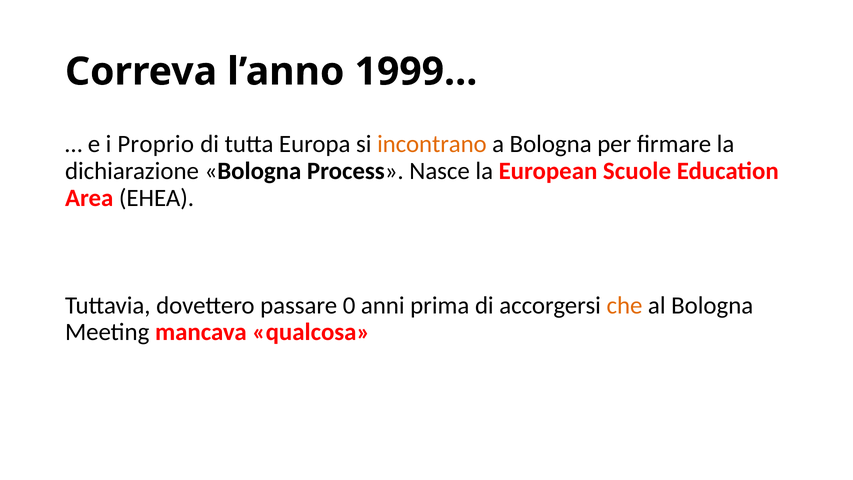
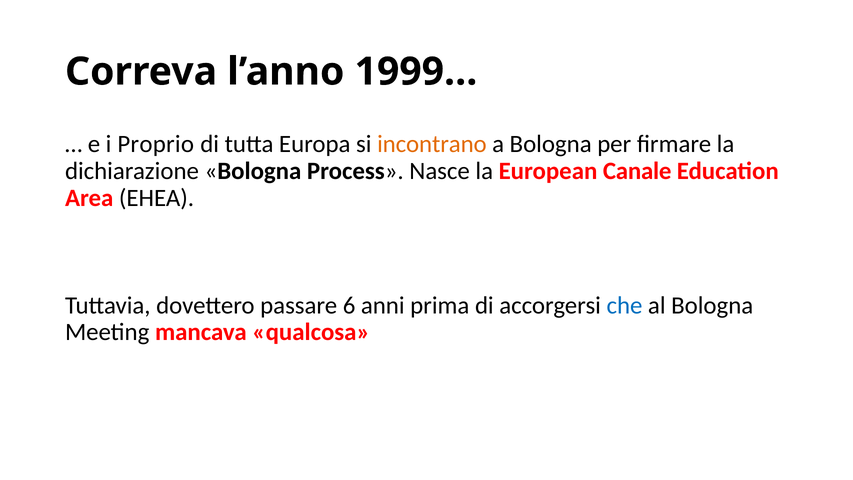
Scuole: Scuole -> Canale
0: 0 -> 6
che colour: orange -> blue
